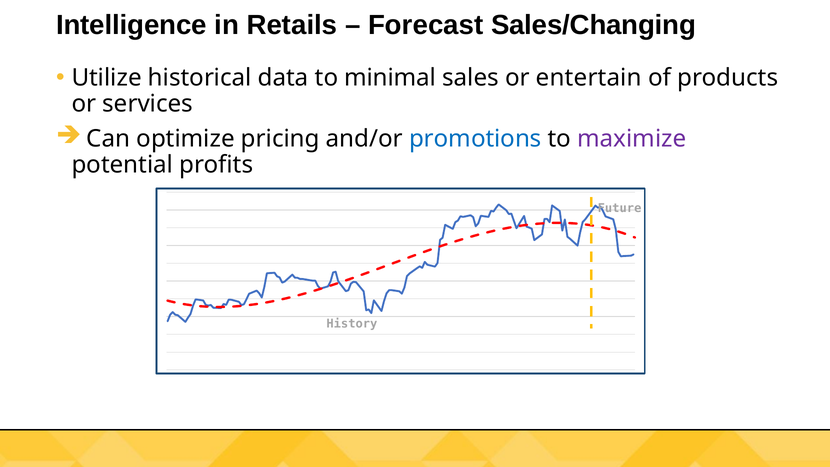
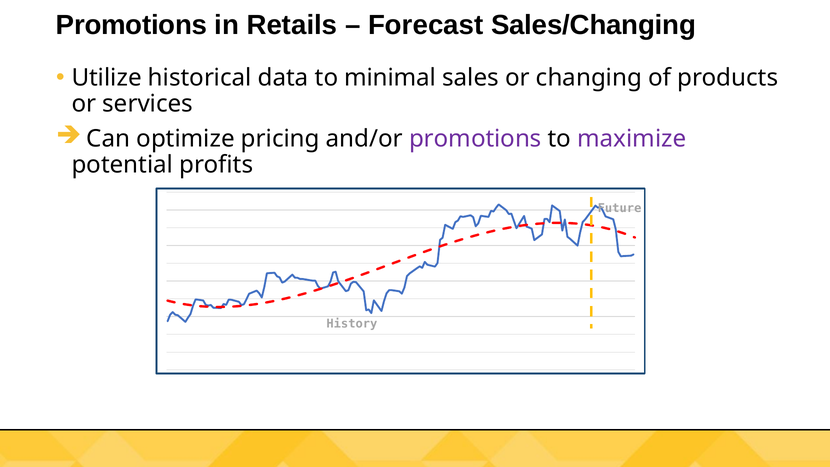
Intelligence at (131, 25): Intelligence -> Promotions
entertain: entertain -> changing
promotions at (475, 139) colour: blue -> purple
